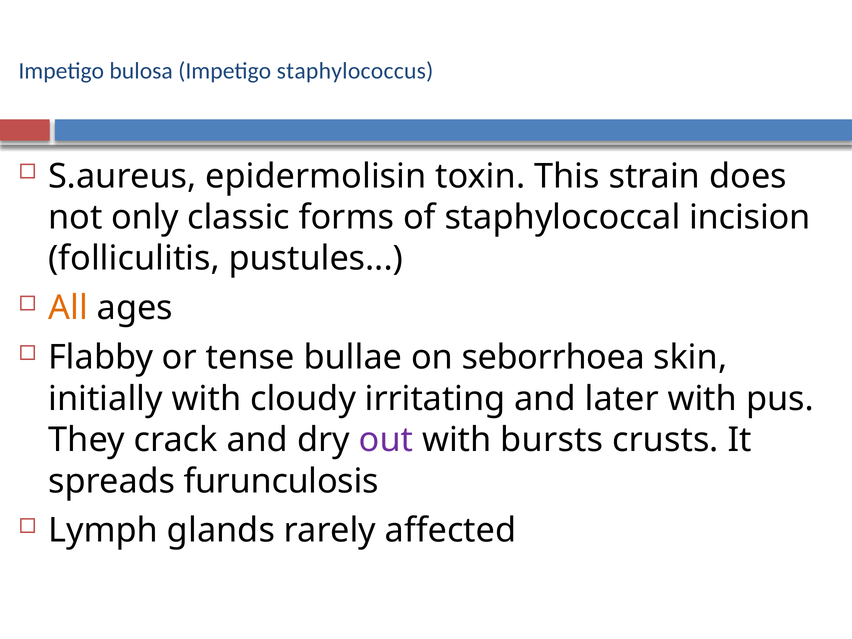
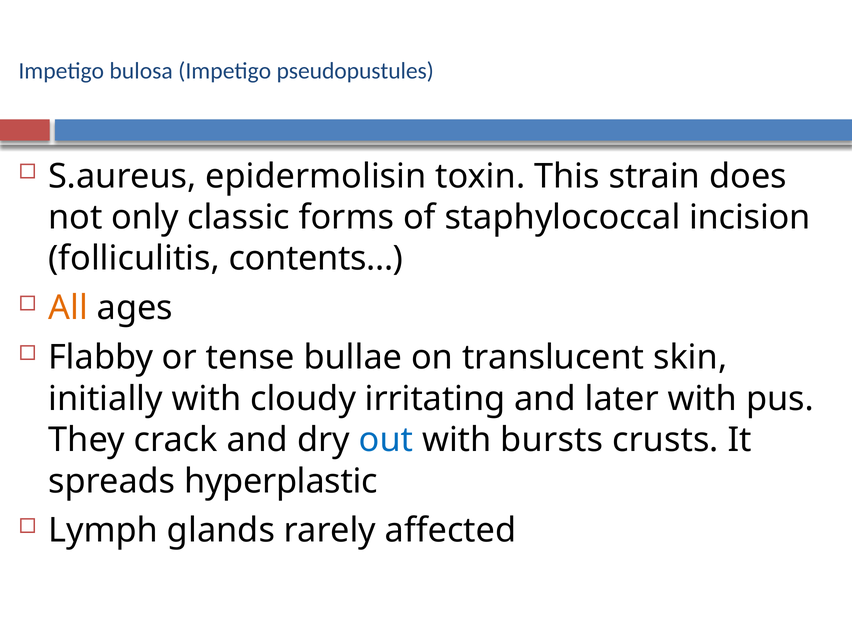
staphylococcus: staphylococcus -> pseudopustules
pustules: pustules -> contents
seborrhoea: seborrhoea -> translucent
out colour: purple -> blue
furunculosis: furunculosis -> hyperplastic
